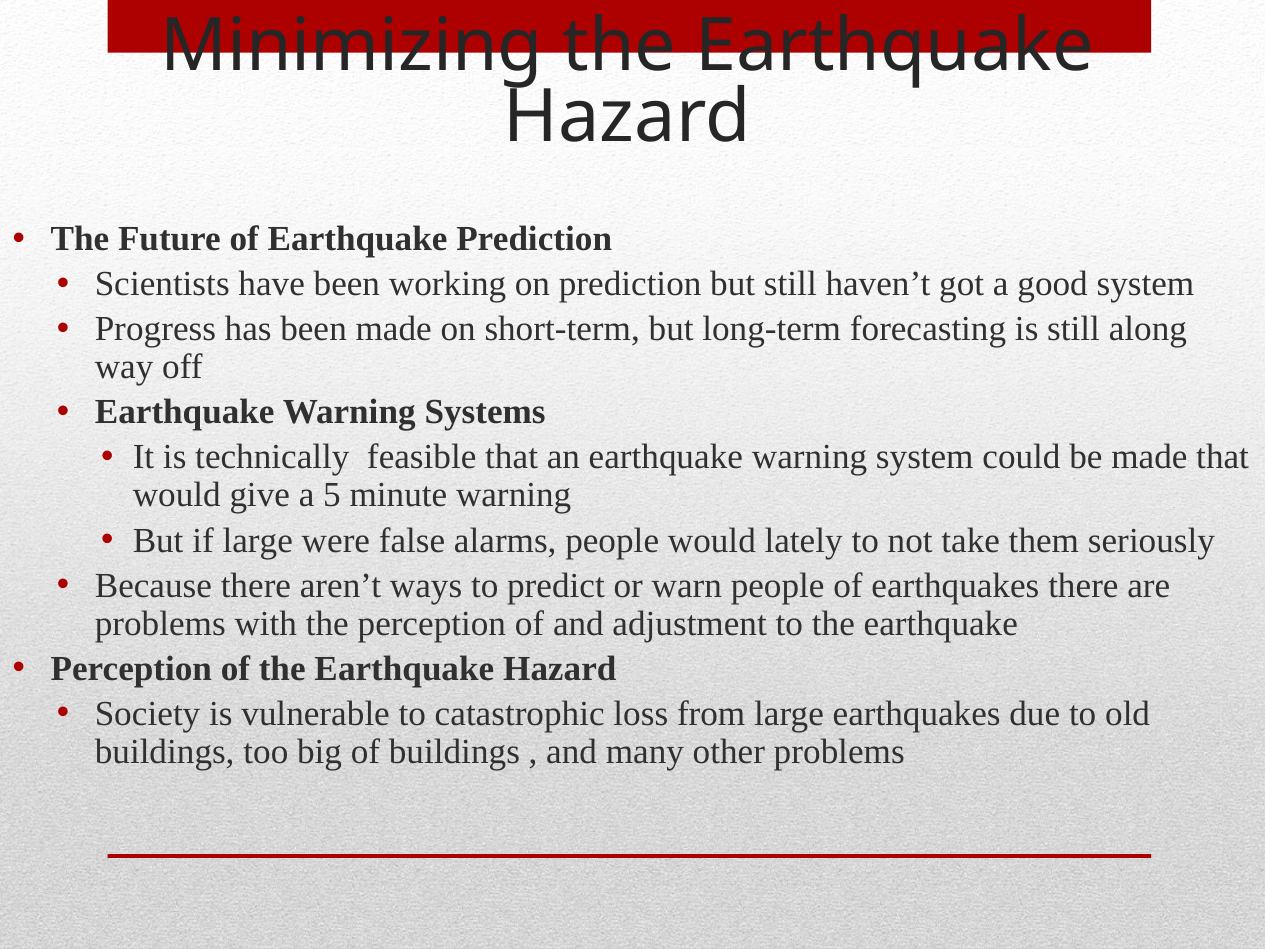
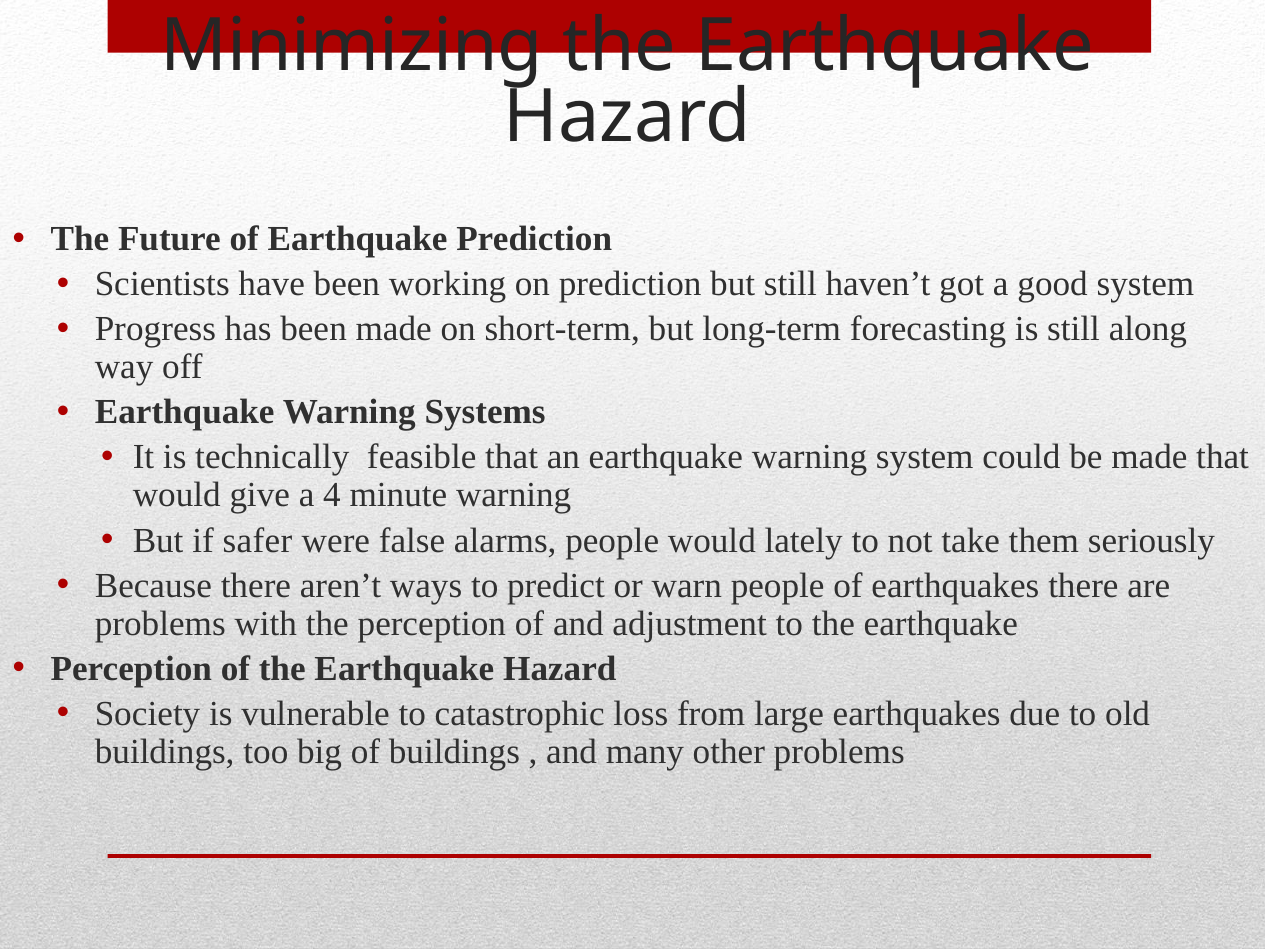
5: 5 -> 4
if large: large -> safer
